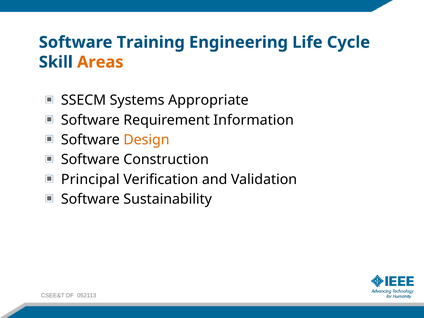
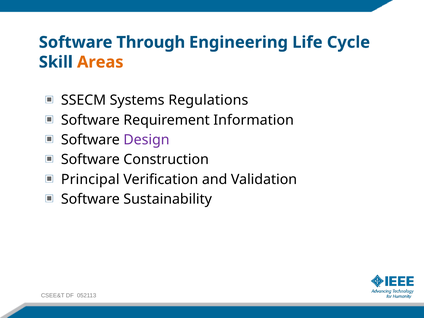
Training: Training -> Through
Appropriate: Appropriate -> Regulations
Design colour: orange -> purple
